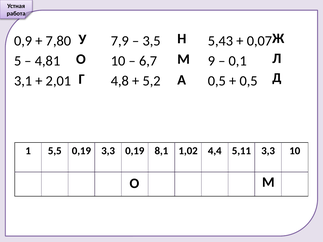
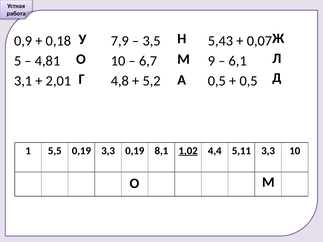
7,80: 7,80 -> 0,18
0,1: 0,1 -> 6,1
1,02 underline: none -> present
